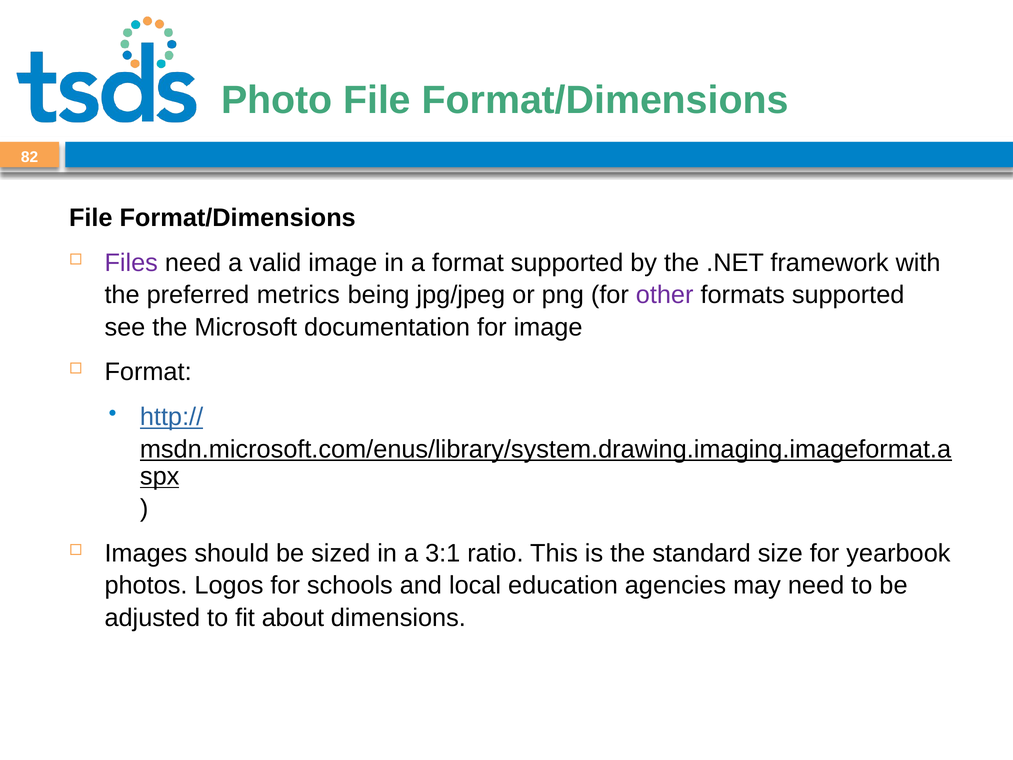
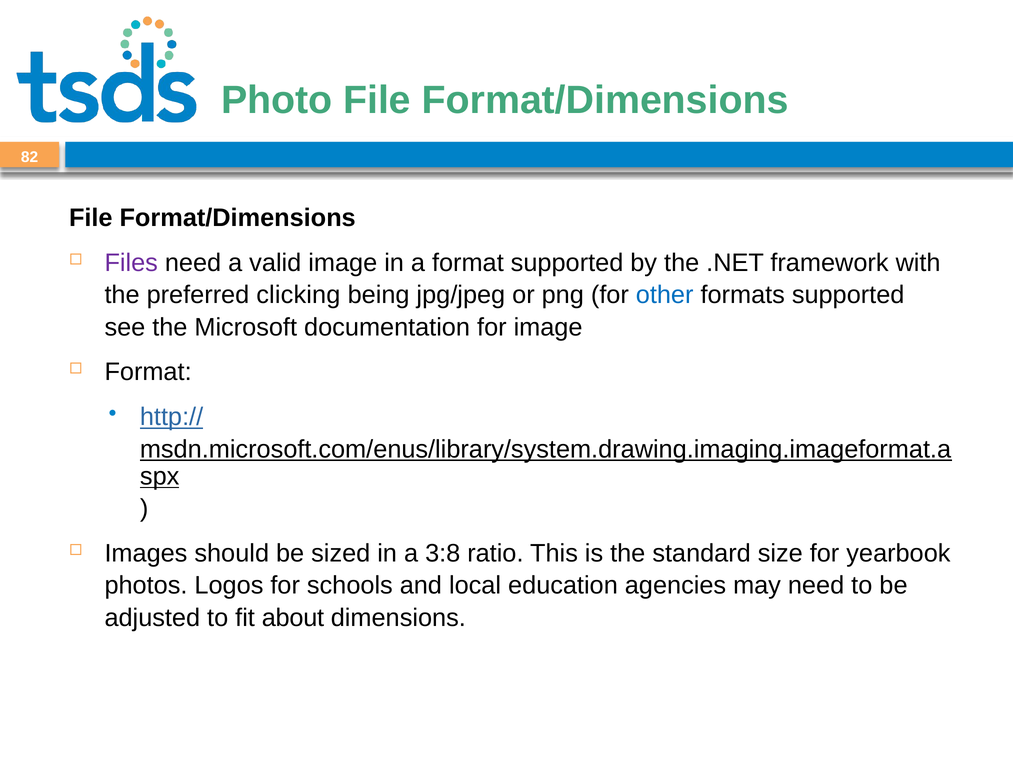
metrics: metrics -> clicking
other colour: purple -> blue
3:1: 3:1 -> 3:8
